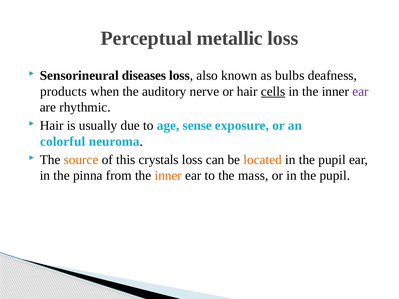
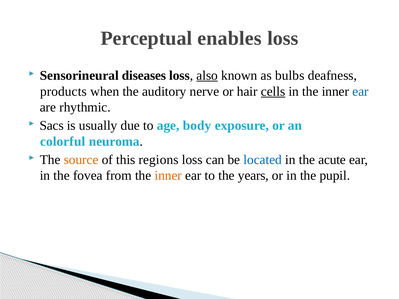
metallic: metallic -> enables
also underline: none -> present
ear at (361, 91) colour: purple -> blue
Hair at (52, 126): Hair -> Sacs
sense: sense -> body
crystals: crystals -> regions
located colour: orange -> blue
pupil at (332, 160): pupil -> acute
pinna: pinna -> fovea
mass: mass -> years
